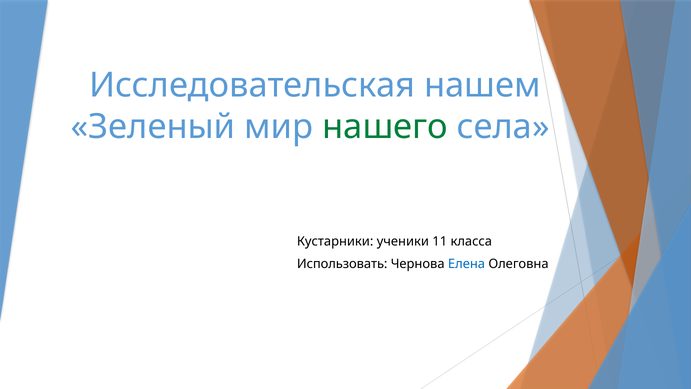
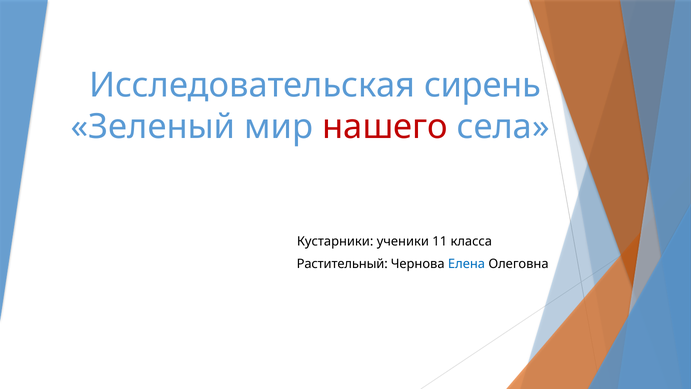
нашем: нашем -> сирень
нашего colour: green -> red
Использовать: Использовать -> Растительный
